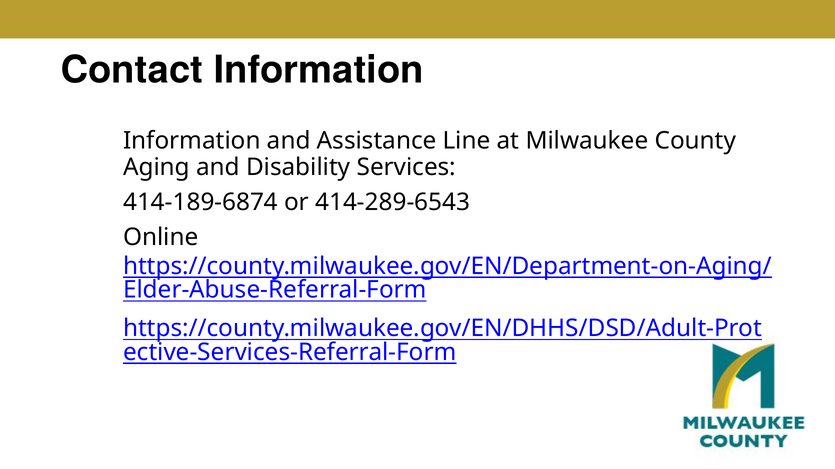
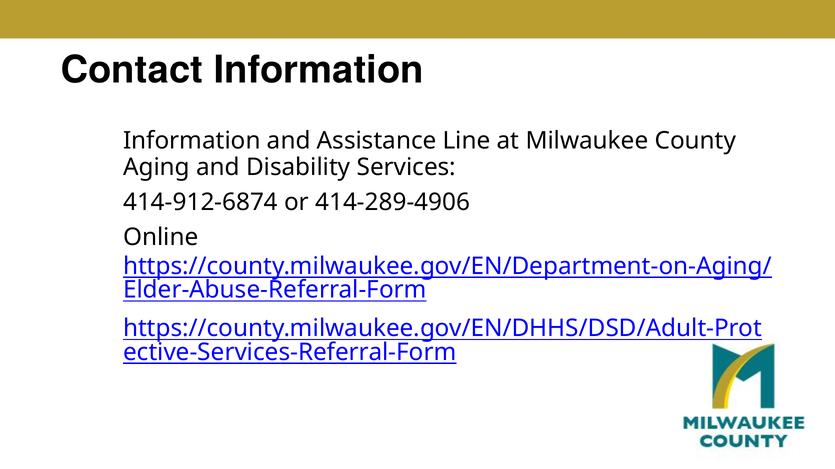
414-189-6874: 414-189-6874 -> 414-912-6874
414-289-6543: 414-289-6543 -> 414-289-4906
